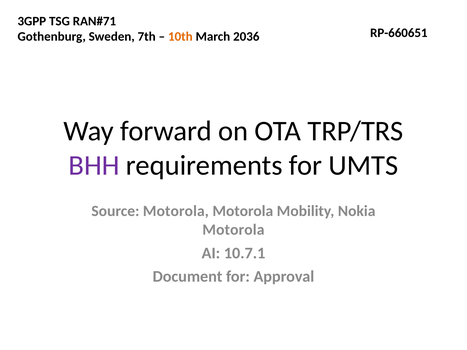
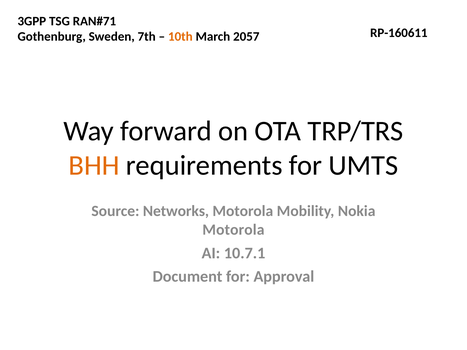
RP-660651: RP-660651 -> RP-160611
2036: 2036 -> 2057
BHH colour: purple -> orange
Source Motorola: Motorola -> Networks
